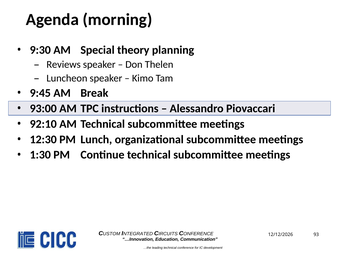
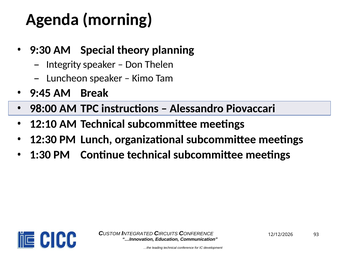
Reviews: Reviews -> Integrity
93:00: 93:00 -> 98:00
92:10: 92:10 -> 12:10
